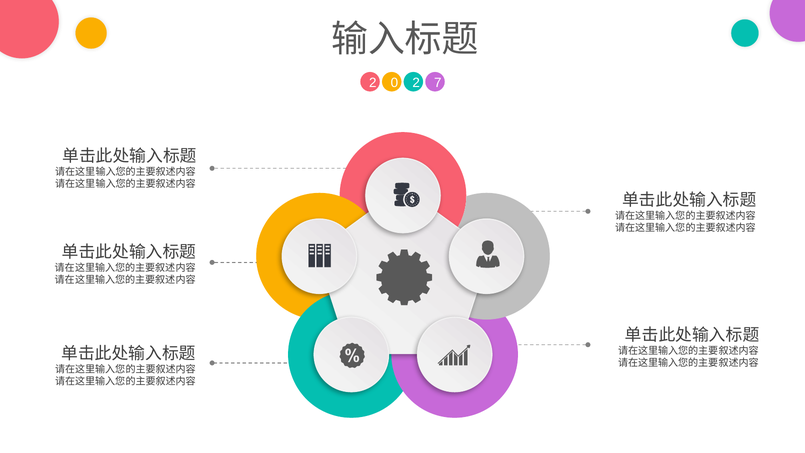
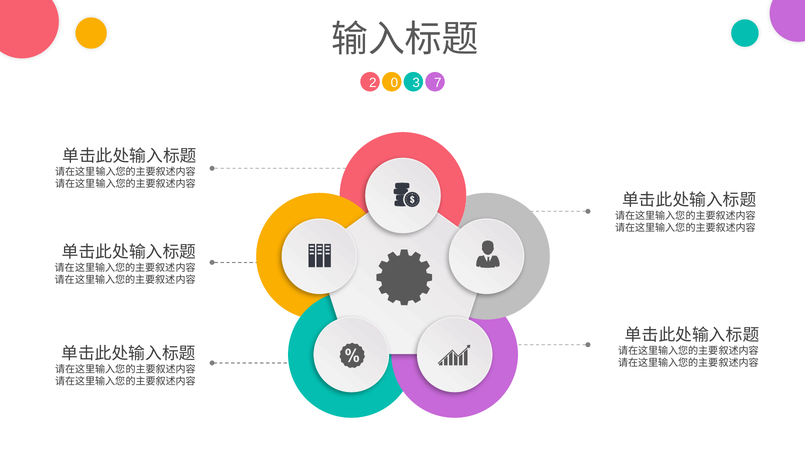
0 2: 2 -> 3
